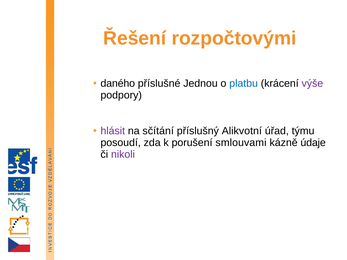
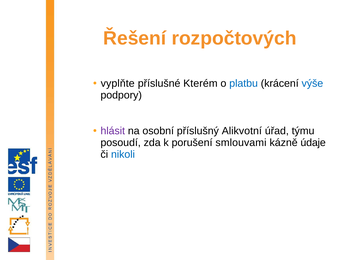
rozpočtovými: rozpočtovými -> rozpočtových
daného: daného -> vyplňte
Jednou: Jednou -> Kterém
výše colour: purple -> blue
sčítání: sčítání -> osobní
nikoli colour: purple -> blue
